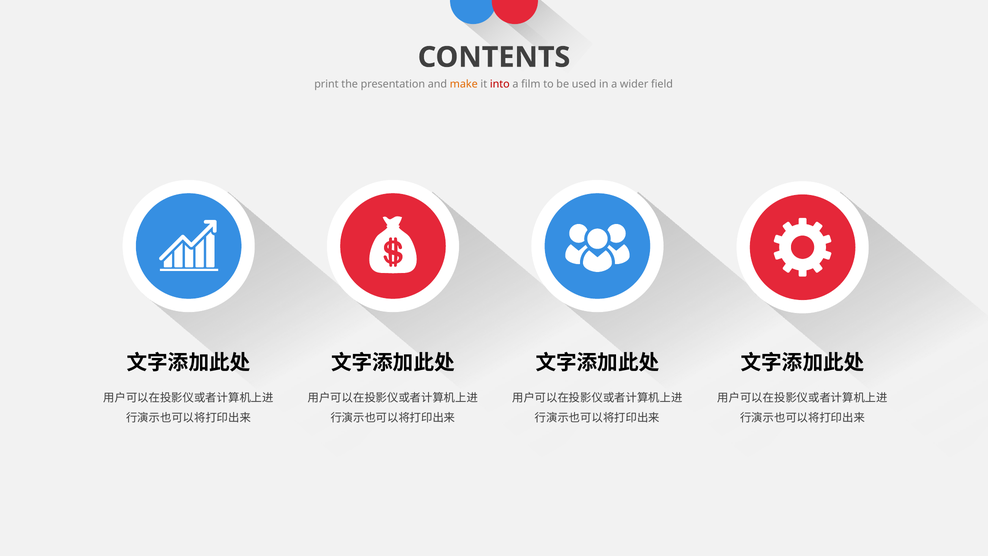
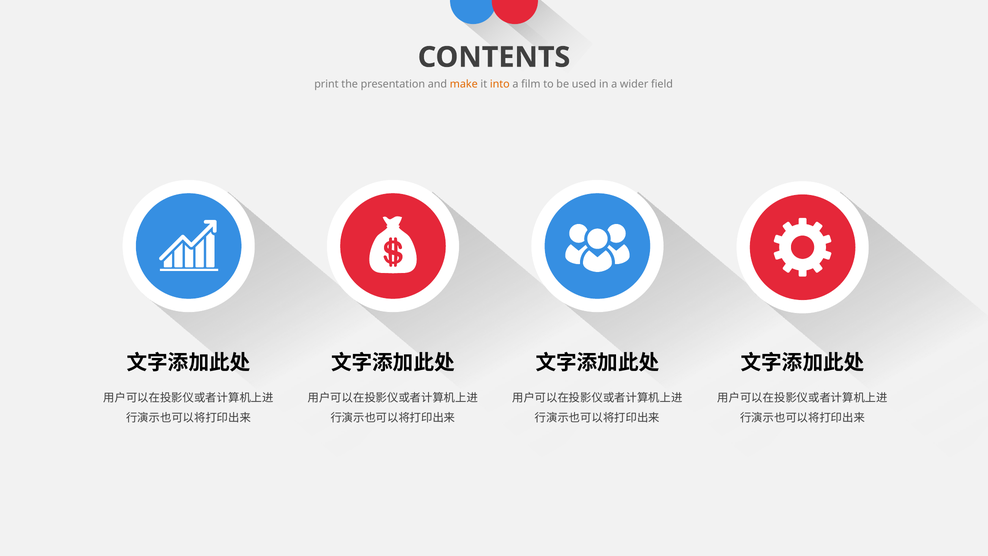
into colour: red -> orange
